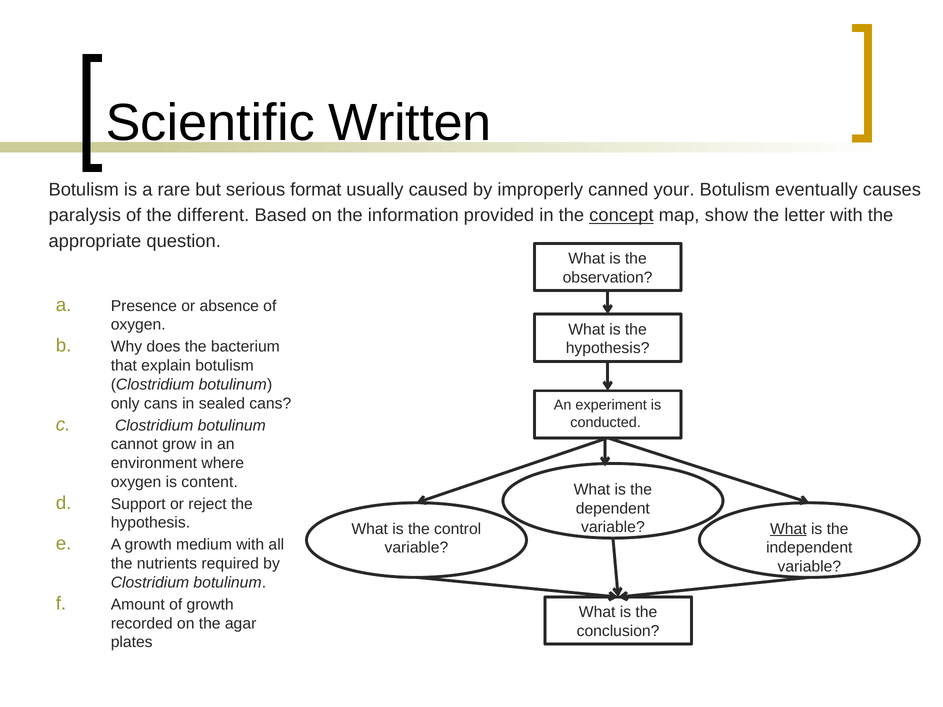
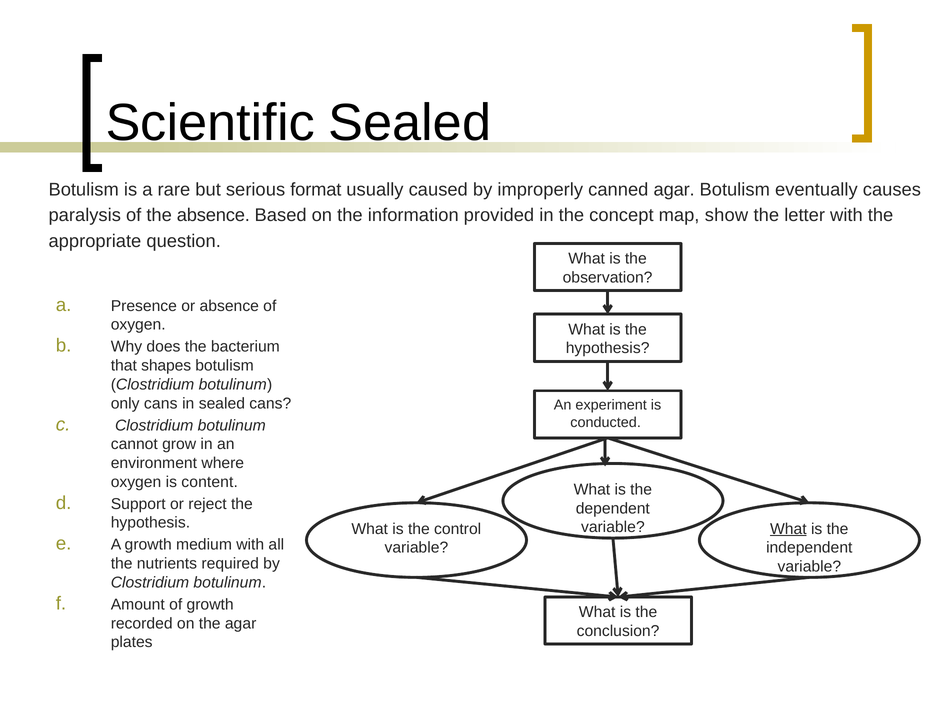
Scientific Written: Written -> Sealed
canned your: your -> agar
the different: different -> absence
concept underline: present -> none
explain: explain -> shapes
